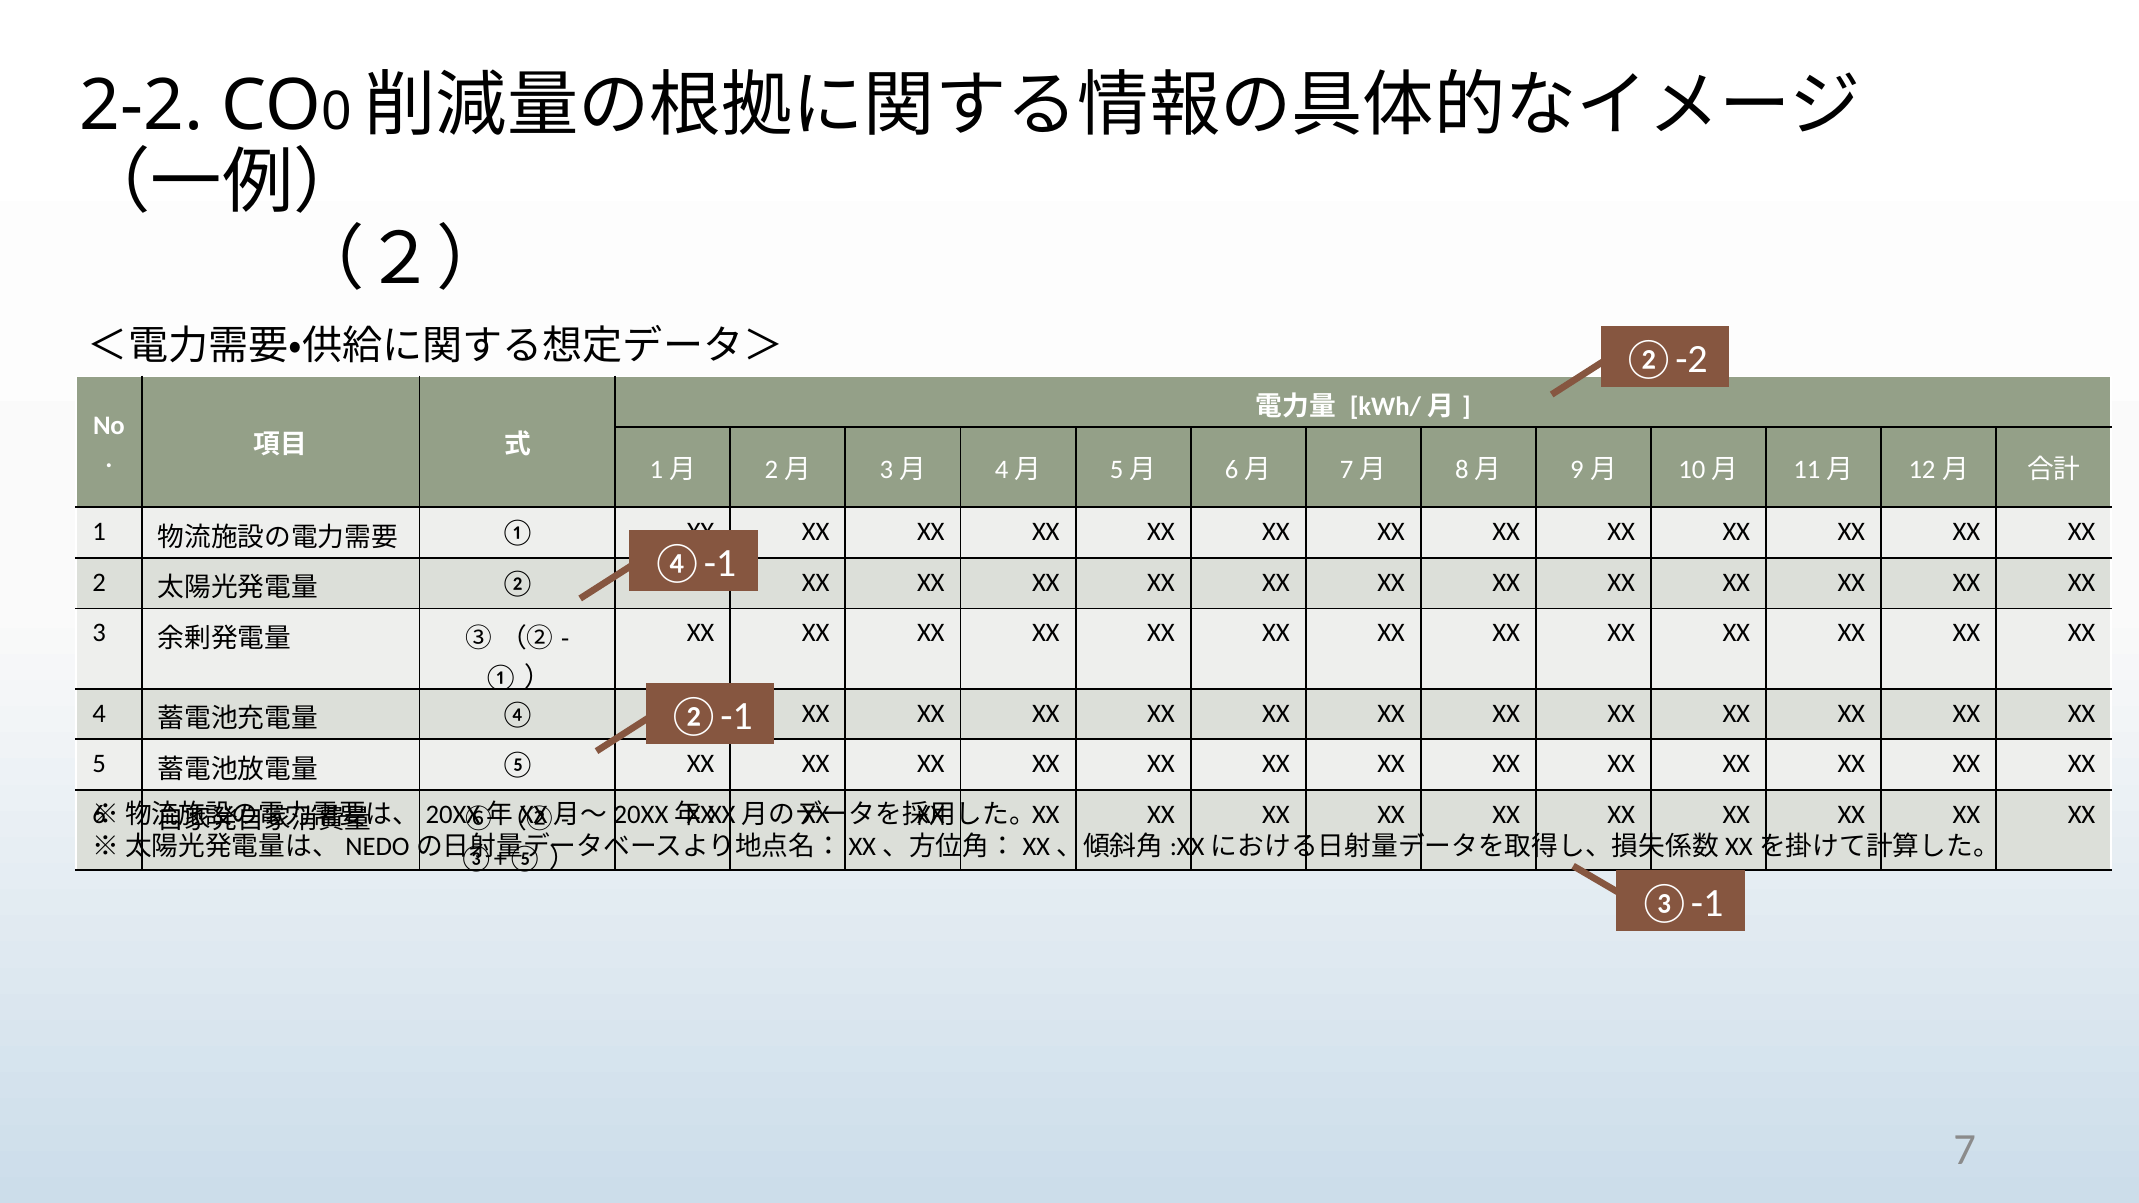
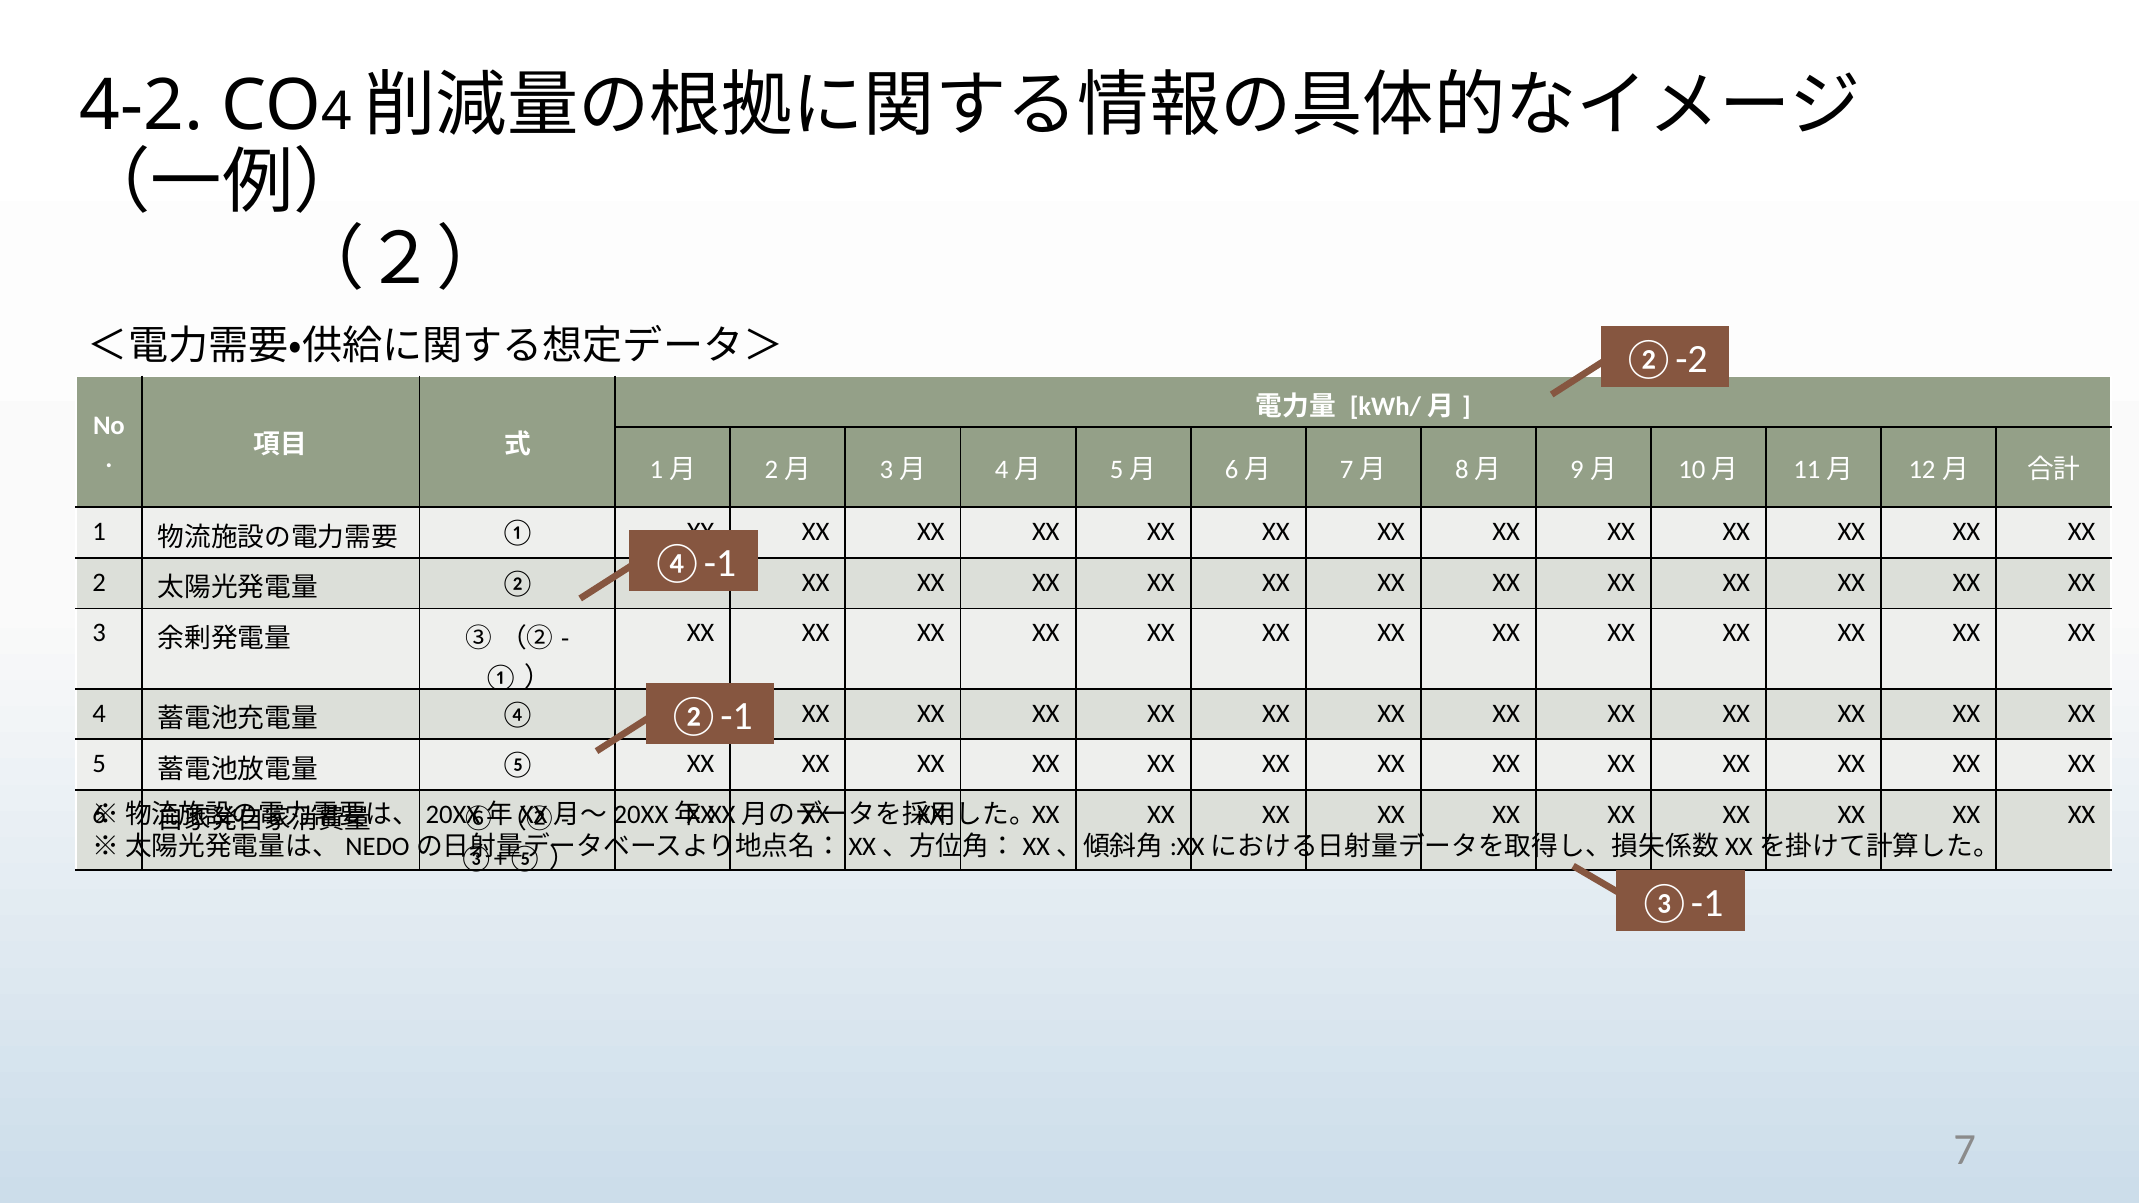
2-2: 2-2 -> 4-2
0 at (336, 112): 0 -> 4
